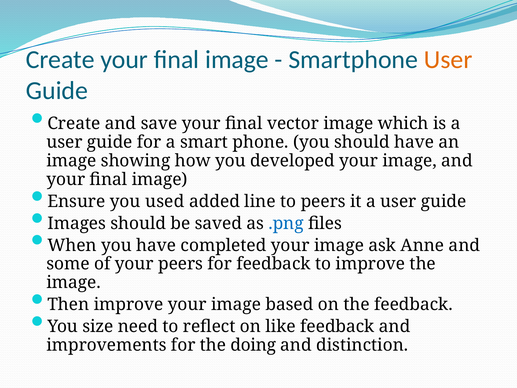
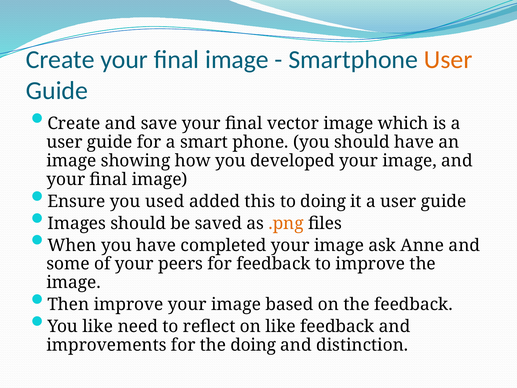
line: line -> this
to peers: peers -> doing
.png colour: blue -> orange
You size: size -> like
